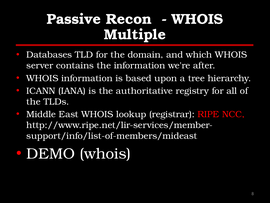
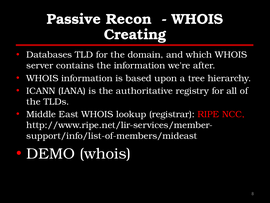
Multiple: Multiple -> Creating
